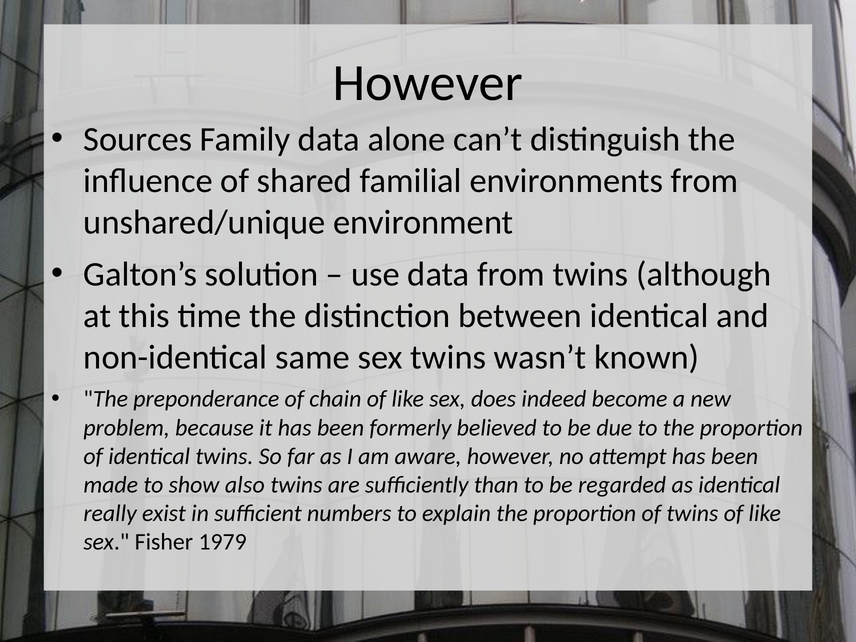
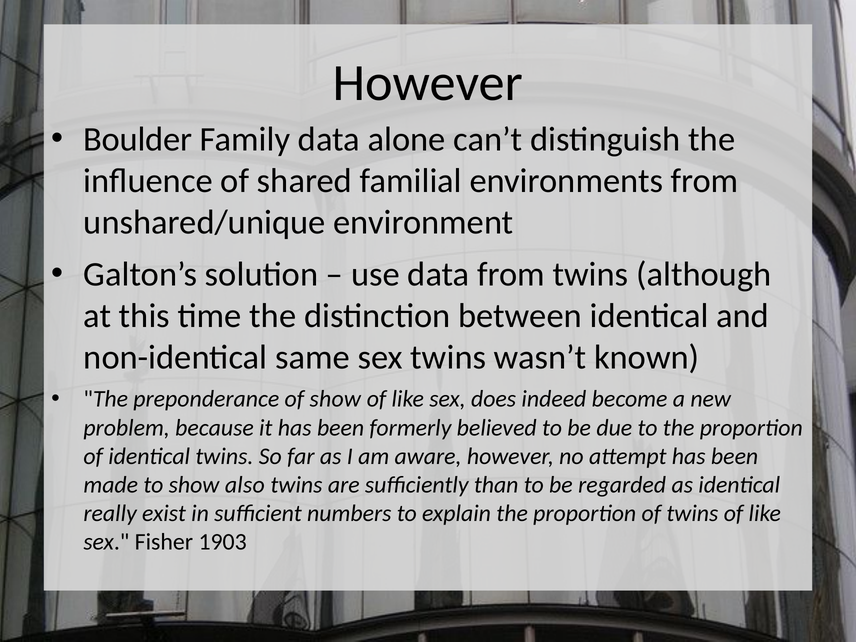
Sources: Sources -> Boulder
of chain: chain -> show
1979: 1979 -> 1903
